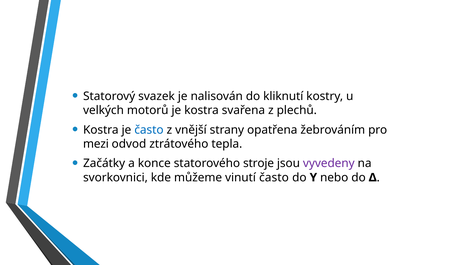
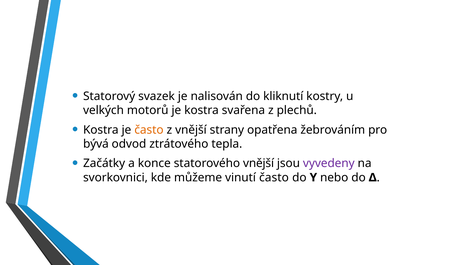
často at (149, 130) colour: blue -> orange
mezi: mezi -> bývá
statorového stroje: stroje -> vnější
